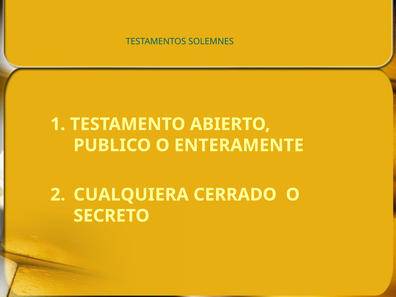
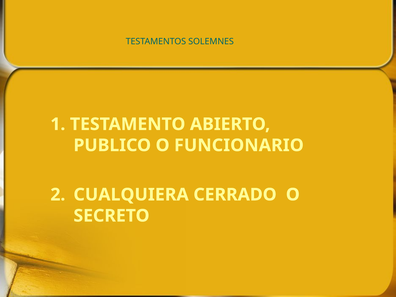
ENTERAMENTE: ENTERAMENTE -> FUNCIONARIO
